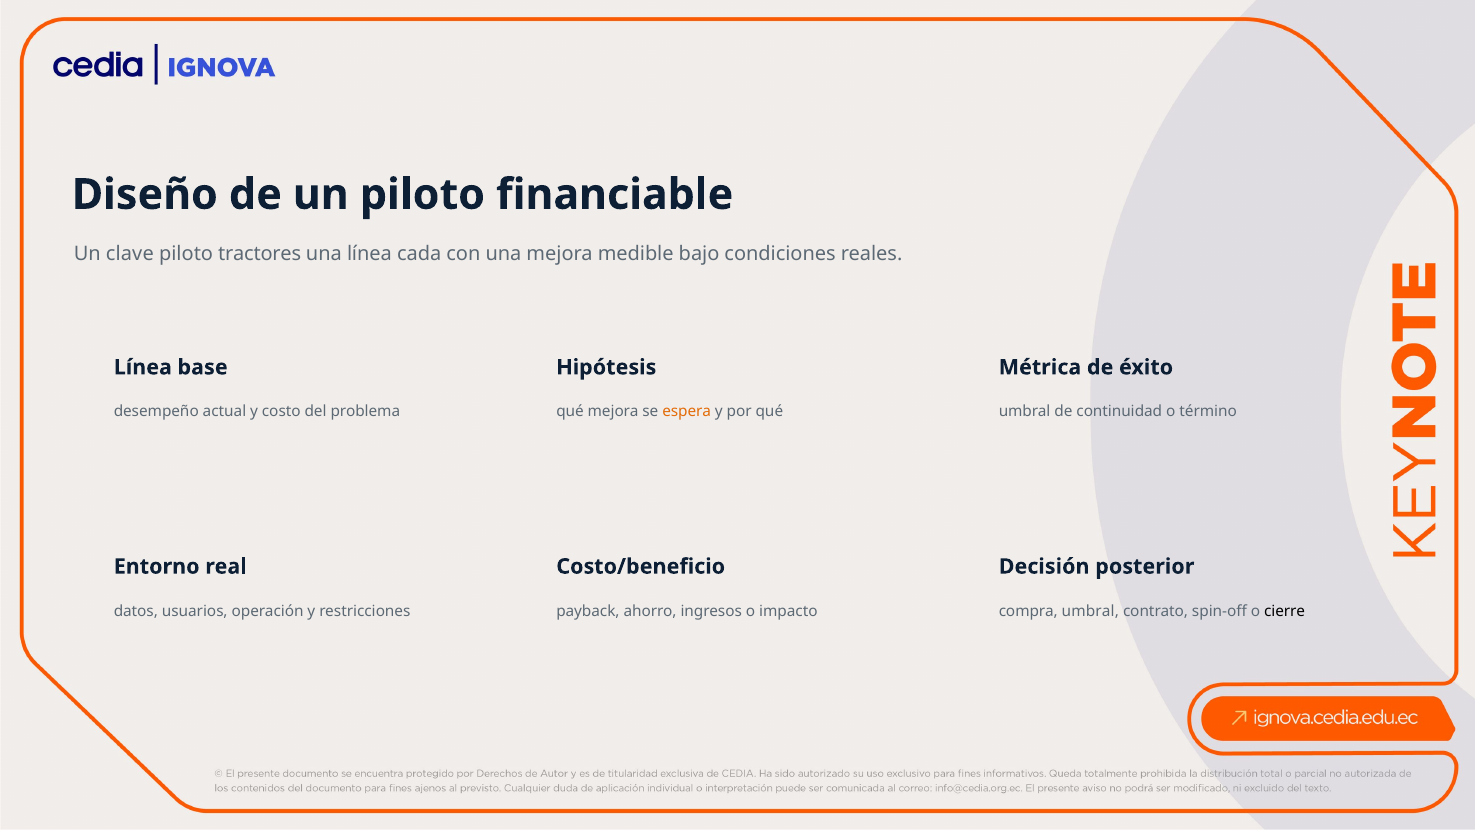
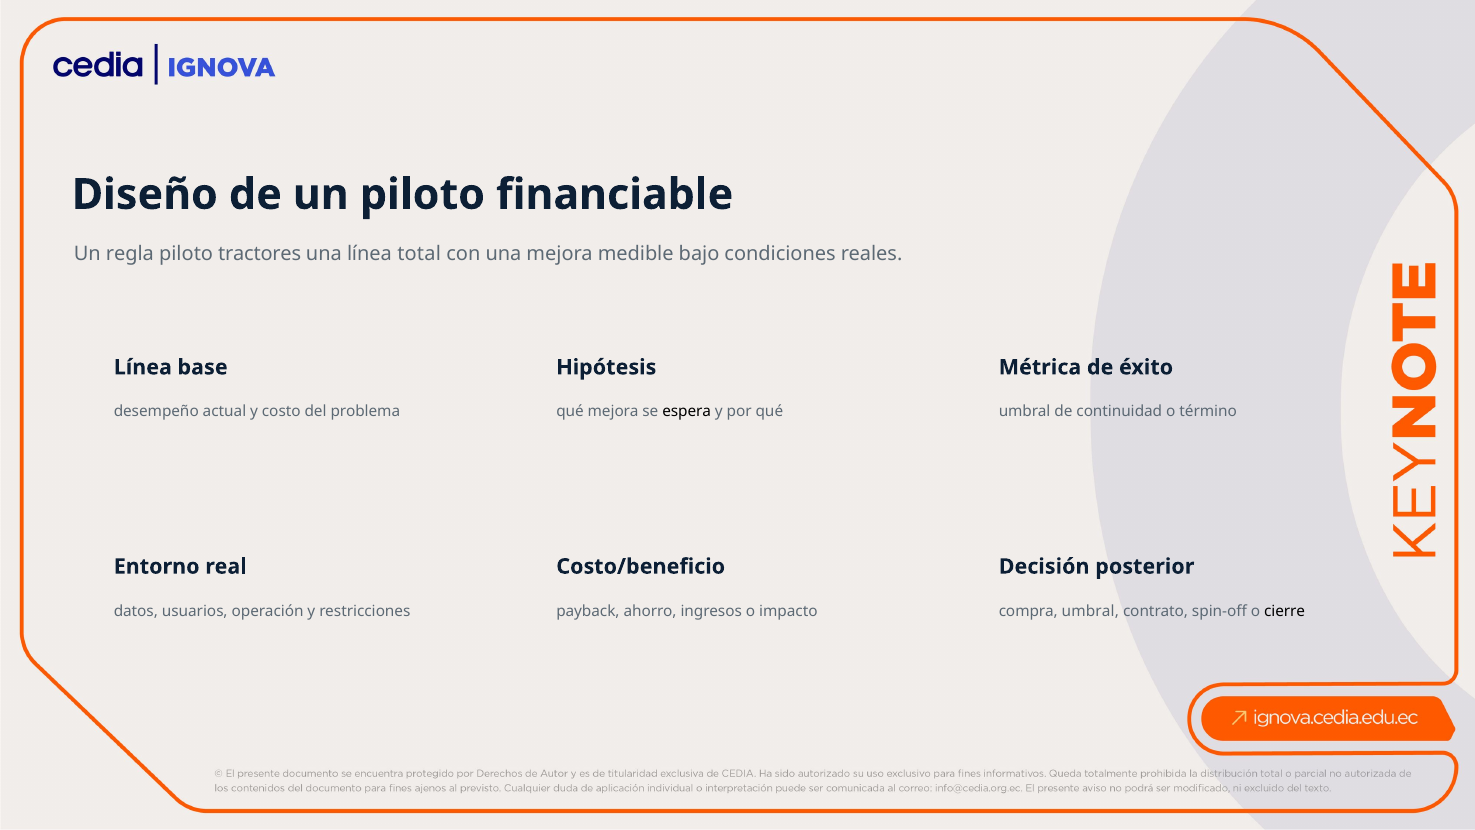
clave: clave -> regla
cada: cada -> total
espera colour: orange -> black
